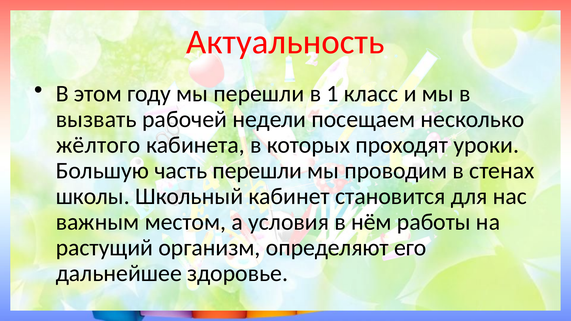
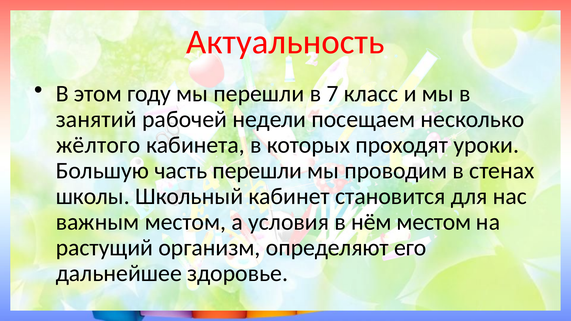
1: 1 -> 7
вызвать: вызвать -> занятий
нём работы: работы -> местом
